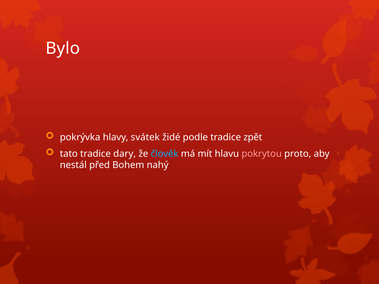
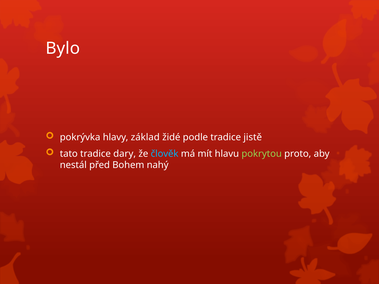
svátek: svátek -> základ
zpět: zpět -> jistě
pokrytou colour: pink -> light green
